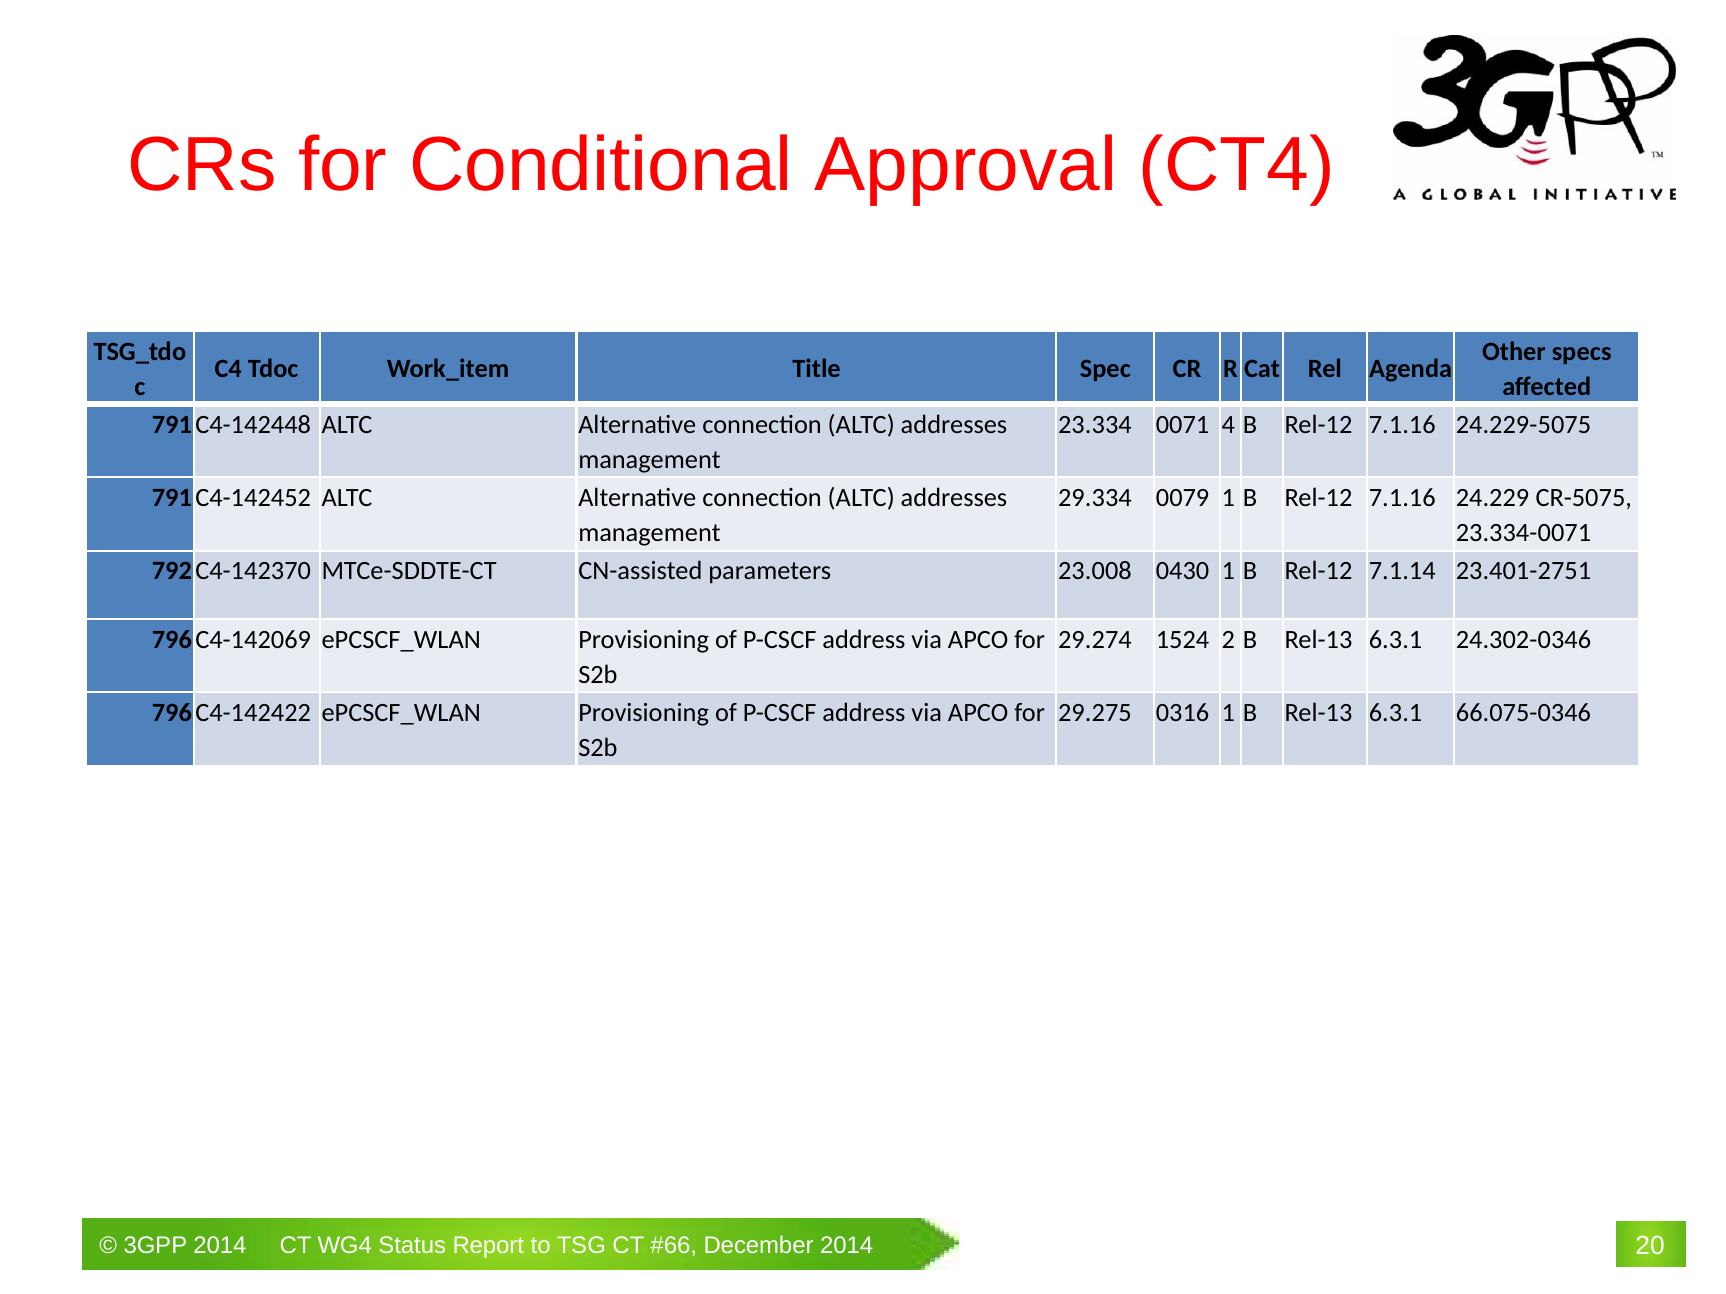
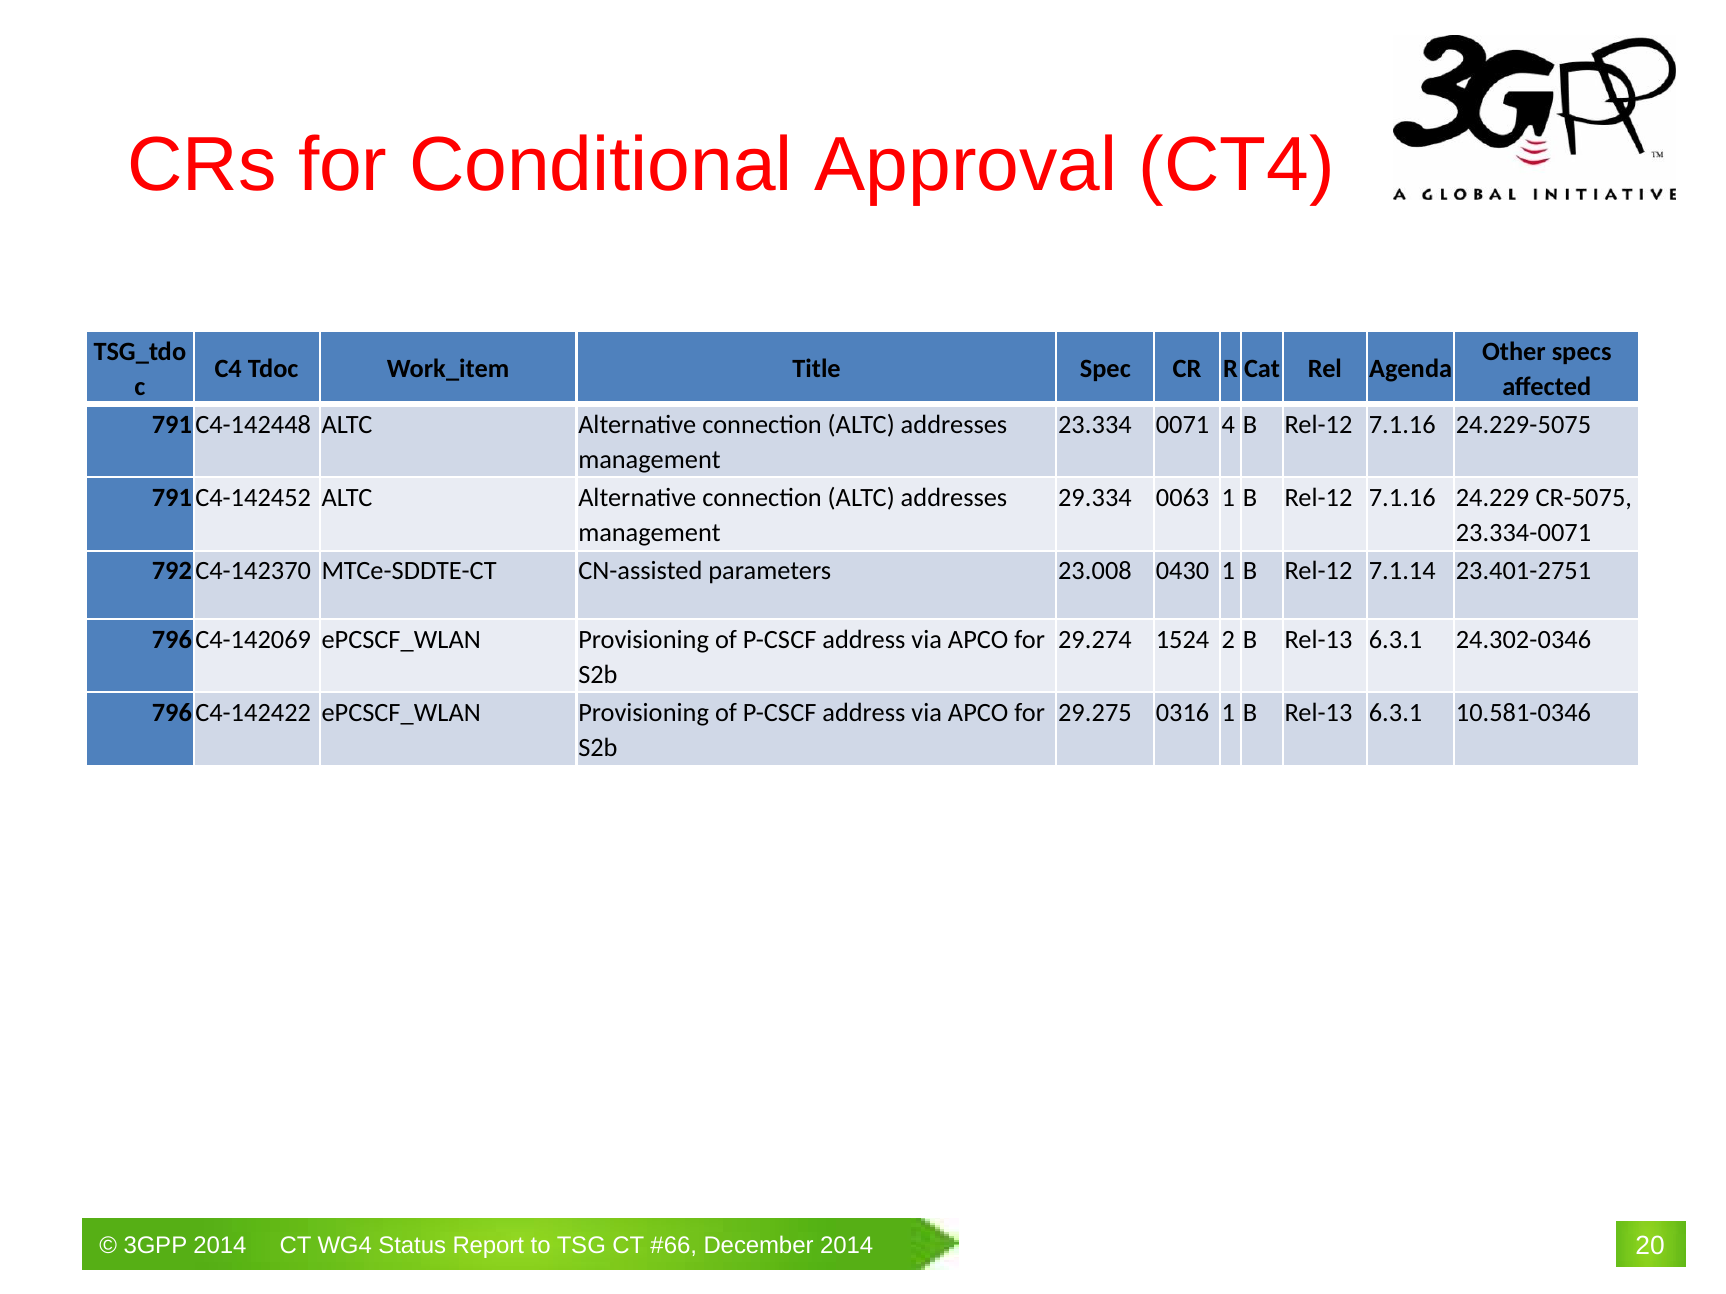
0079: 0079 -> 0063
66.075-0346: 66.075-0346 -> 10.581-0346
